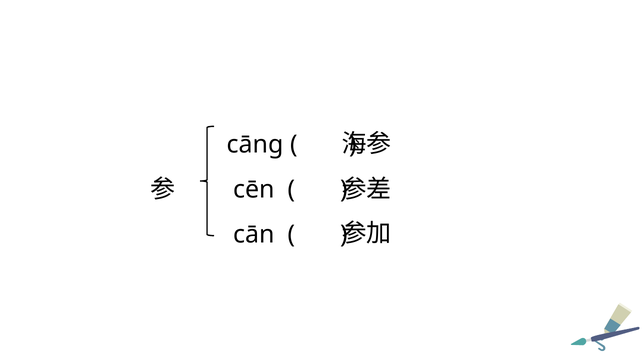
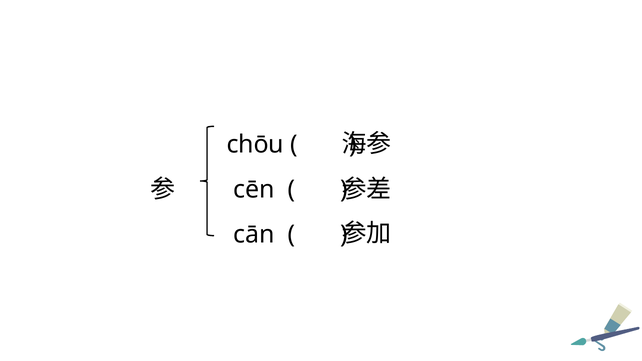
cāng: cāng -> chōu
